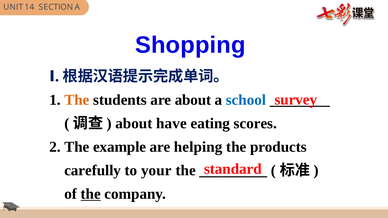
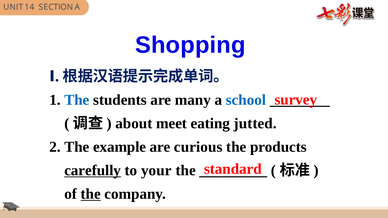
The at (77, 100) colour: orange -> blue
are about: about -> many
have: have -> meet
scores: scores -> jutted
helping: helping -> curious
carefully underline: none -> present
